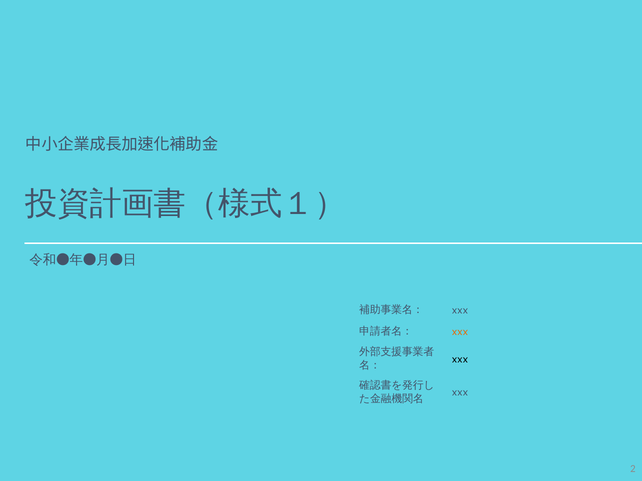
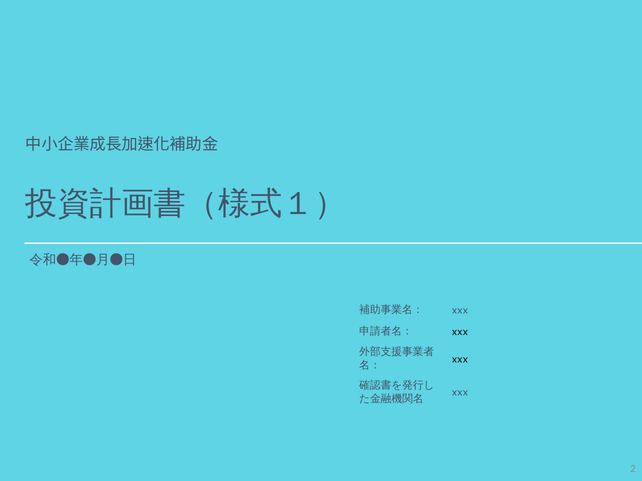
xxx at (460, 332) colour: orange -> black
